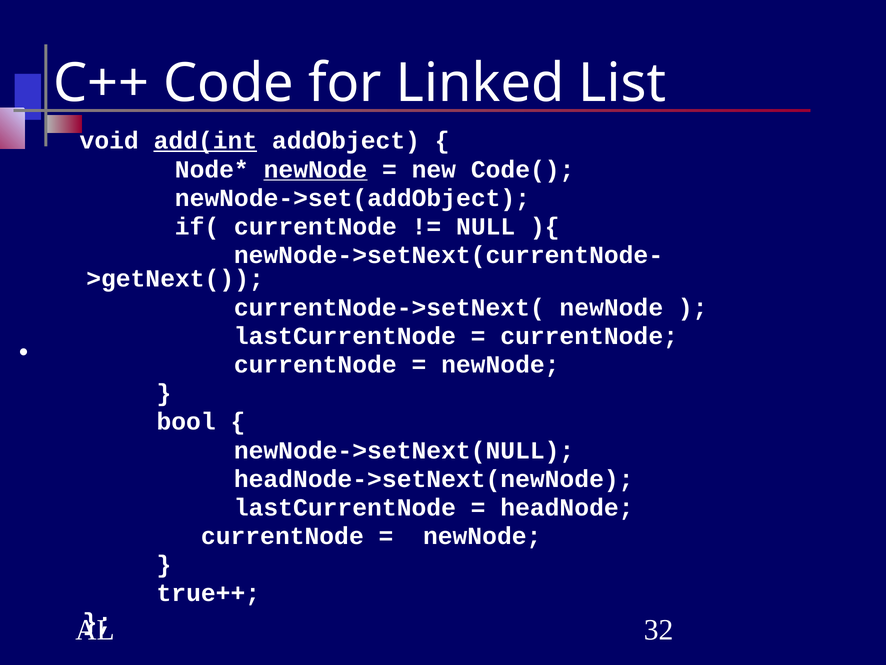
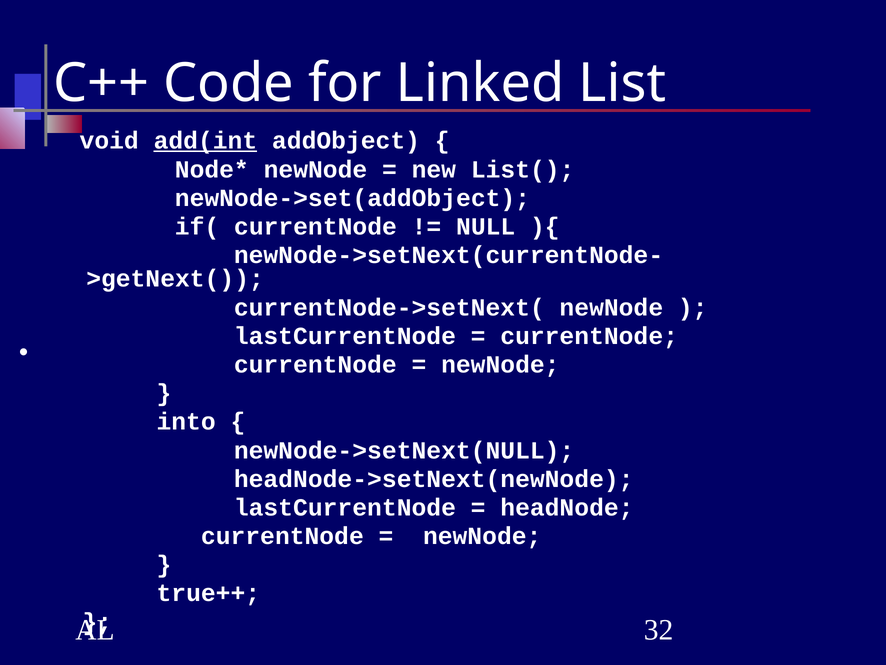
newNode at (315, 169) underline: present -> none
Code(: Code( -> List(
bool: bool -> into
